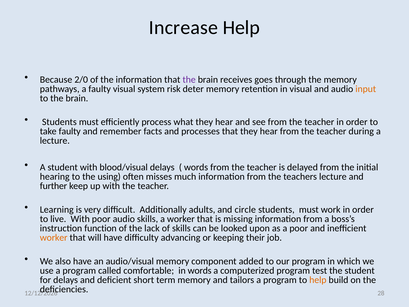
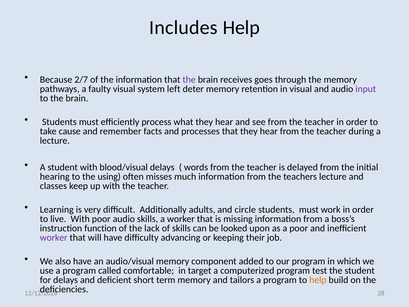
Increase: Increase -> Includes
2/0: 2/0 -> 2/7
risk: risk -> left
input colour: orange -> purple
take faulty: faulty -> cause
further: further -> classes
worker at (54, 237) colour: orange -> purple
in words: words -> target
